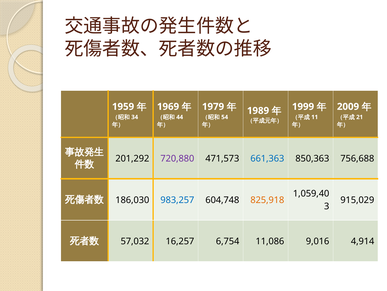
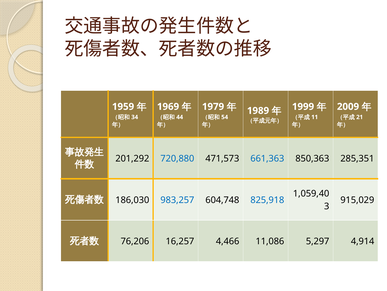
720,880 colour: purple -> blue
756,688: 756,688 -> 285,351
825,918 colour: orange -> blue
57,032: 57,032 -> 76,206
6,754: 6,754 -> 4,466
9,016: 9,016 -> 5,297
